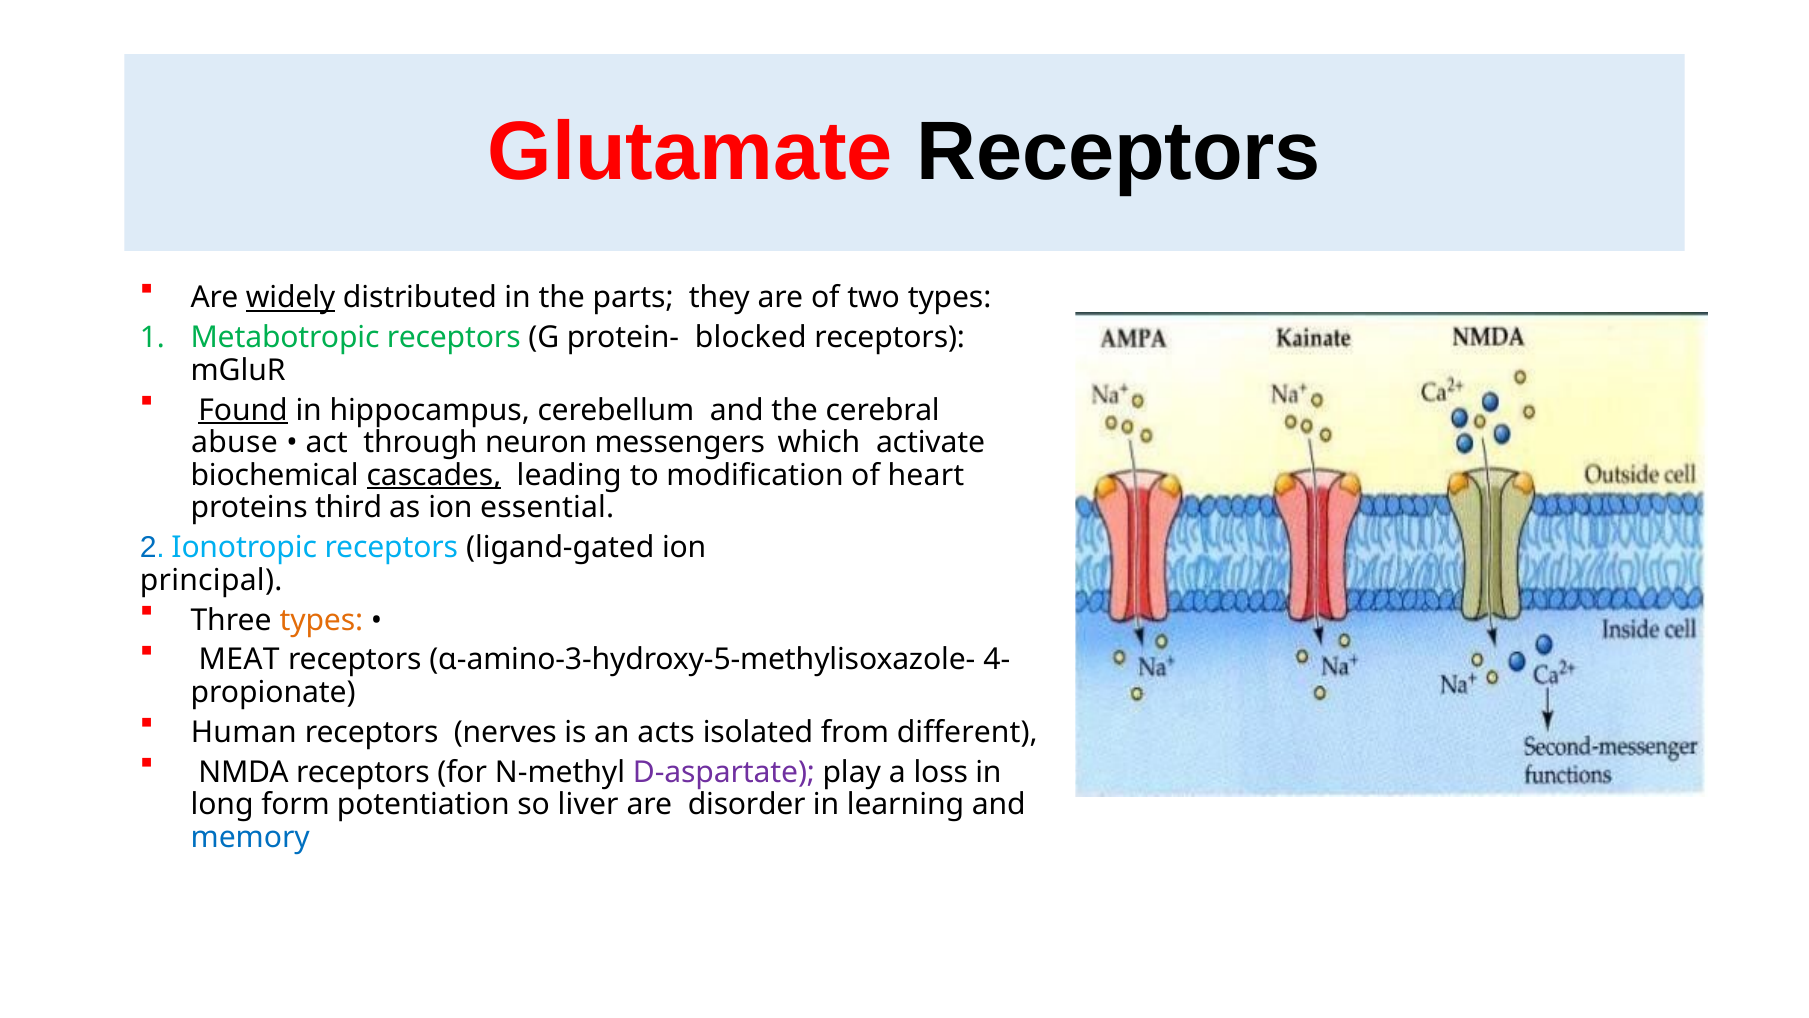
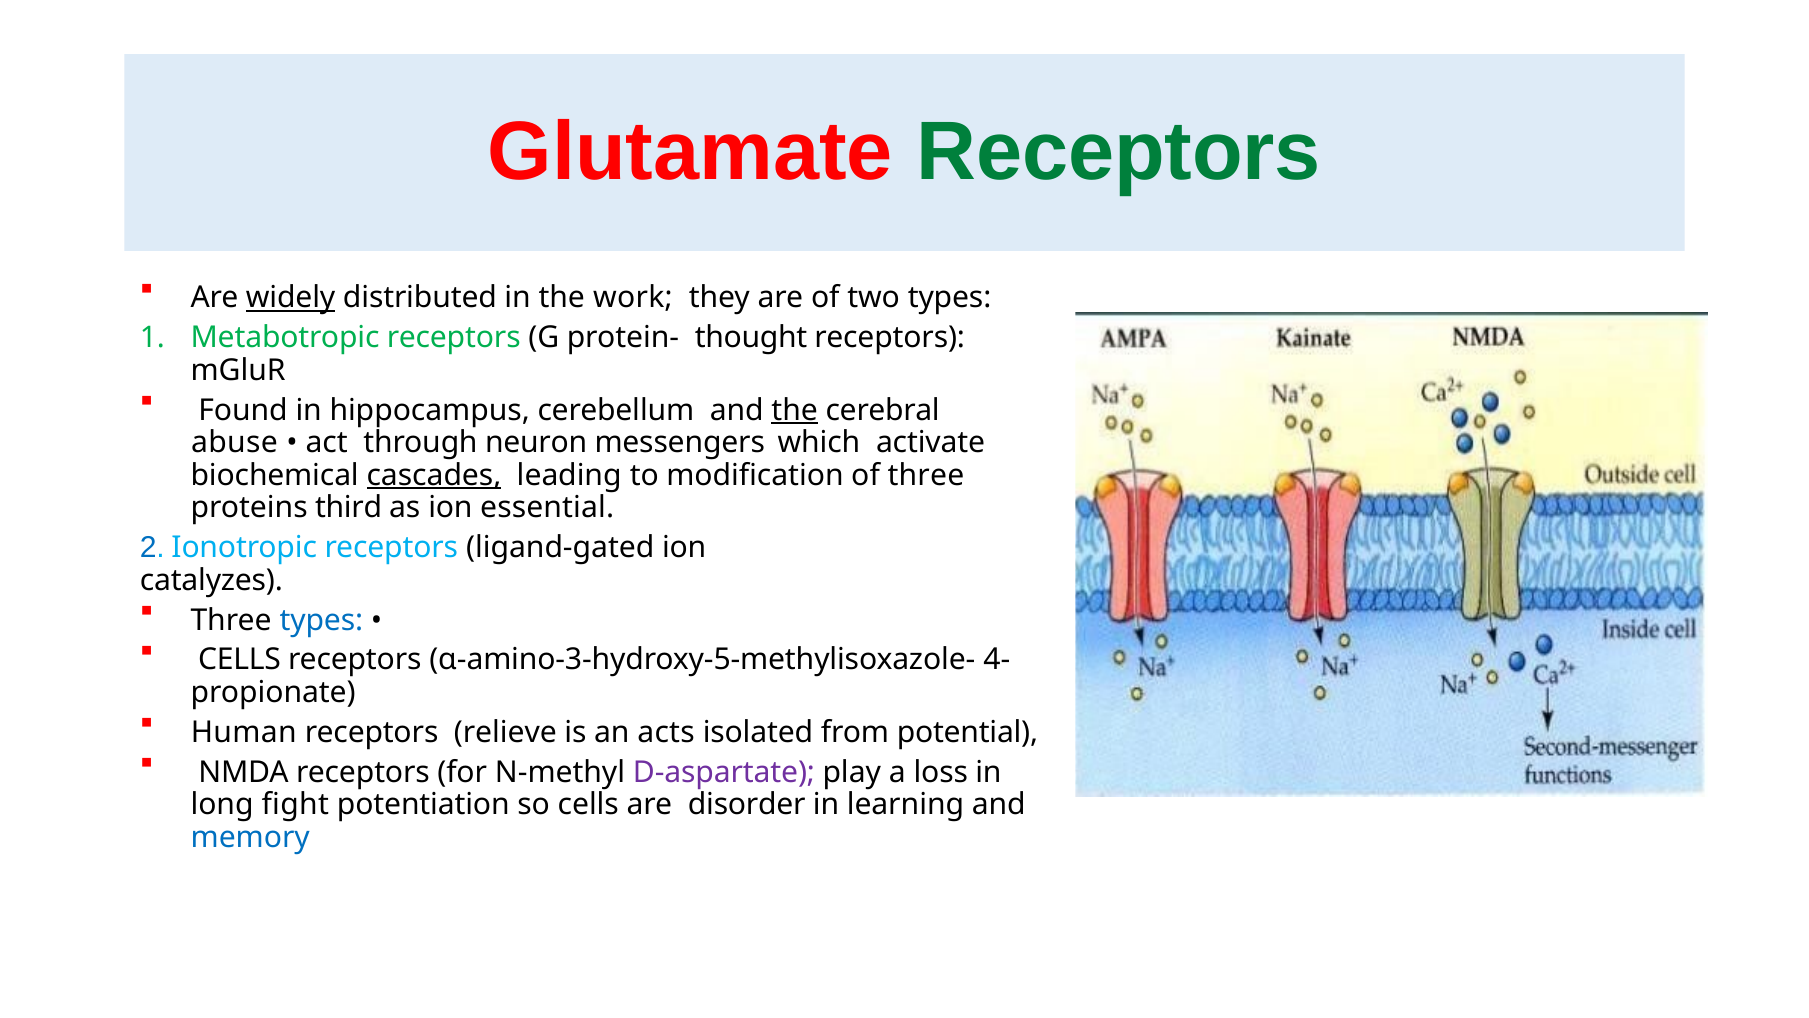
Receptors at (1119, 152) colour: black -> green
parts: parts -> work
blocked: blocked -> thought
Found underline: present -> none
the at (795, 410) underline: none -> present
of heart: heart -> three
principal: principal -> catalyzes
types at (321, 620) colour: orange -> blue
MEAT at (239, 660): MEAT -> CELLS
nerves: nerves -> relieve
different: different -> potential
form: form -> fight
so liver: liver -> cells
